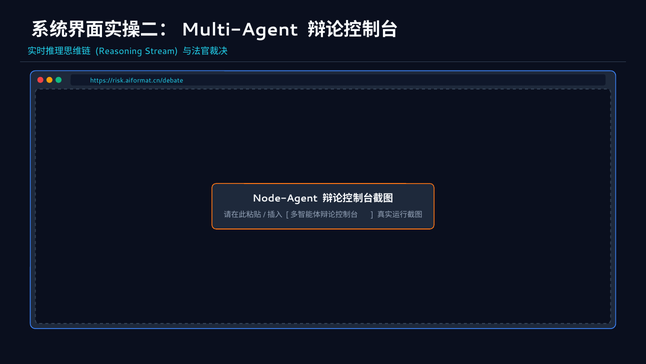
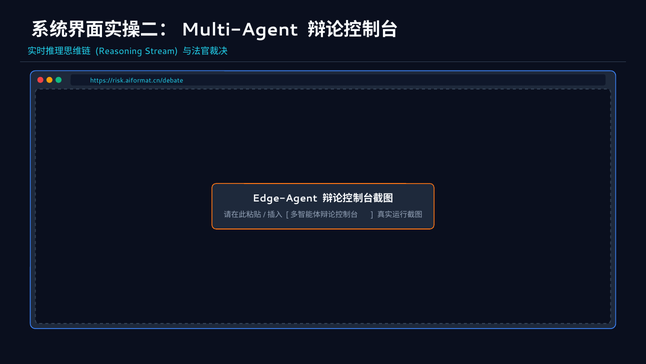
Node-Agent: Node-Agent -> Edge-Agent
